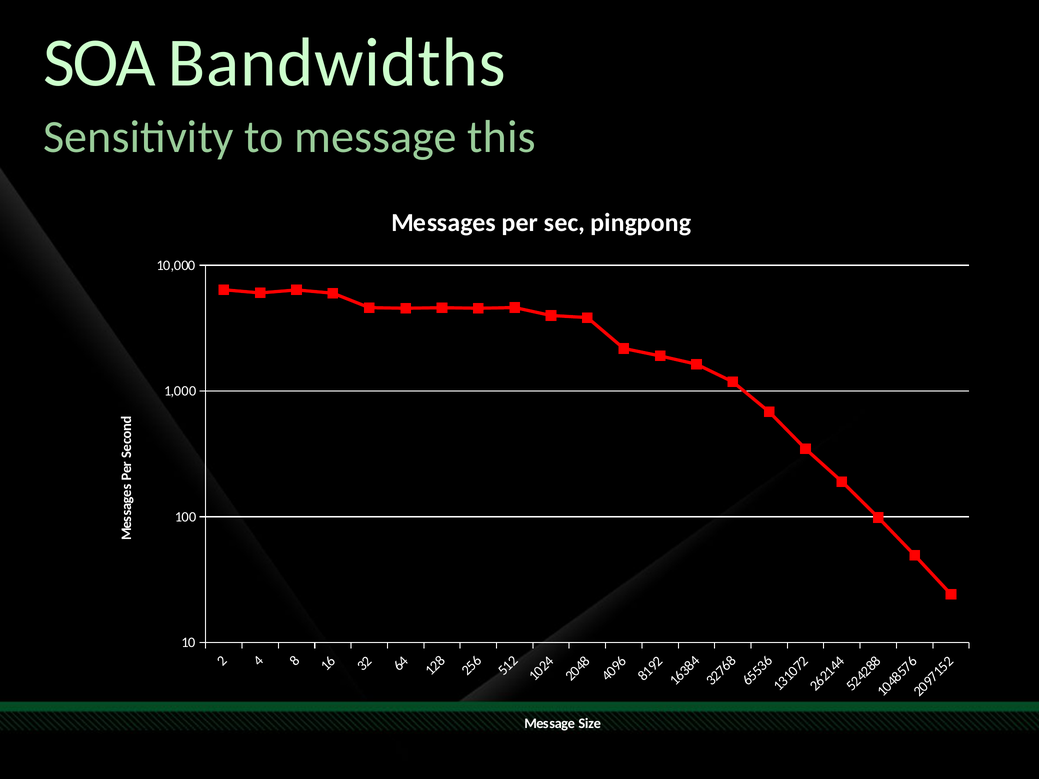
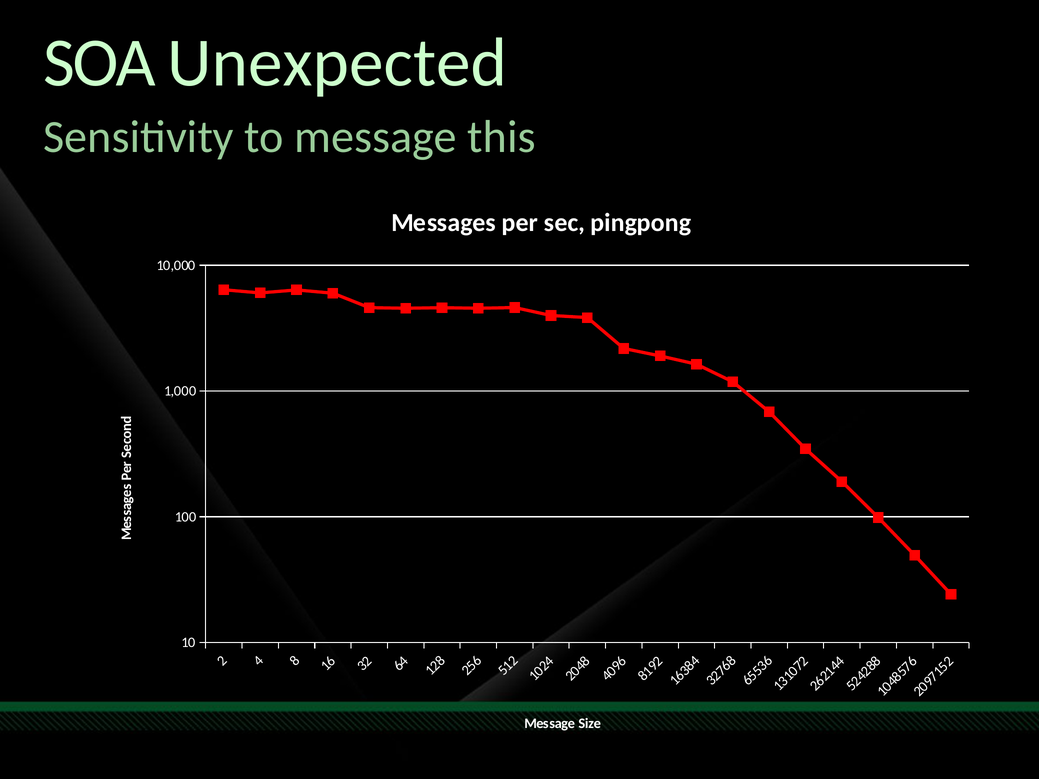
Bandwidths: Bandwidths -> Unexpected
